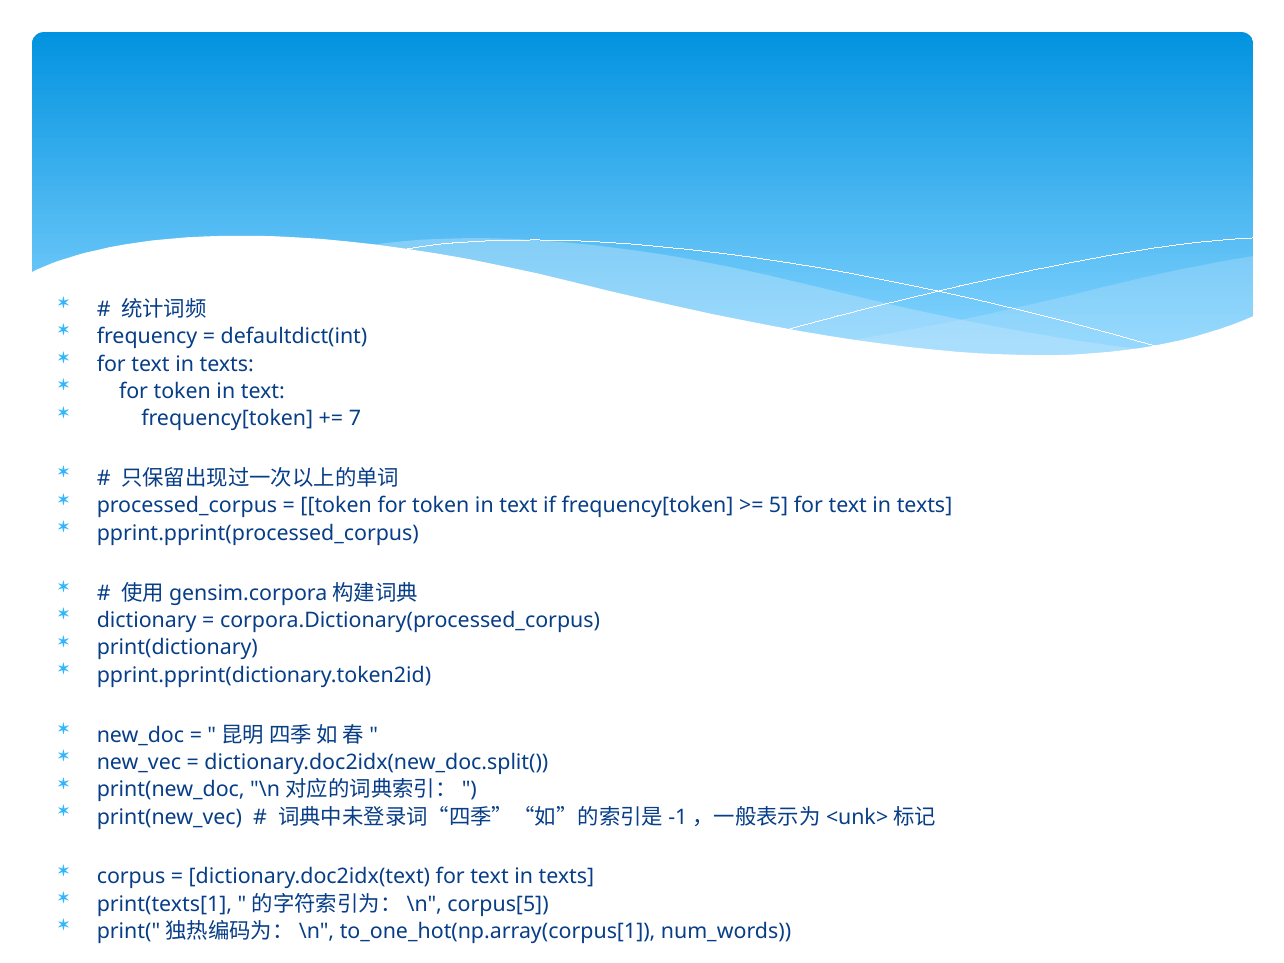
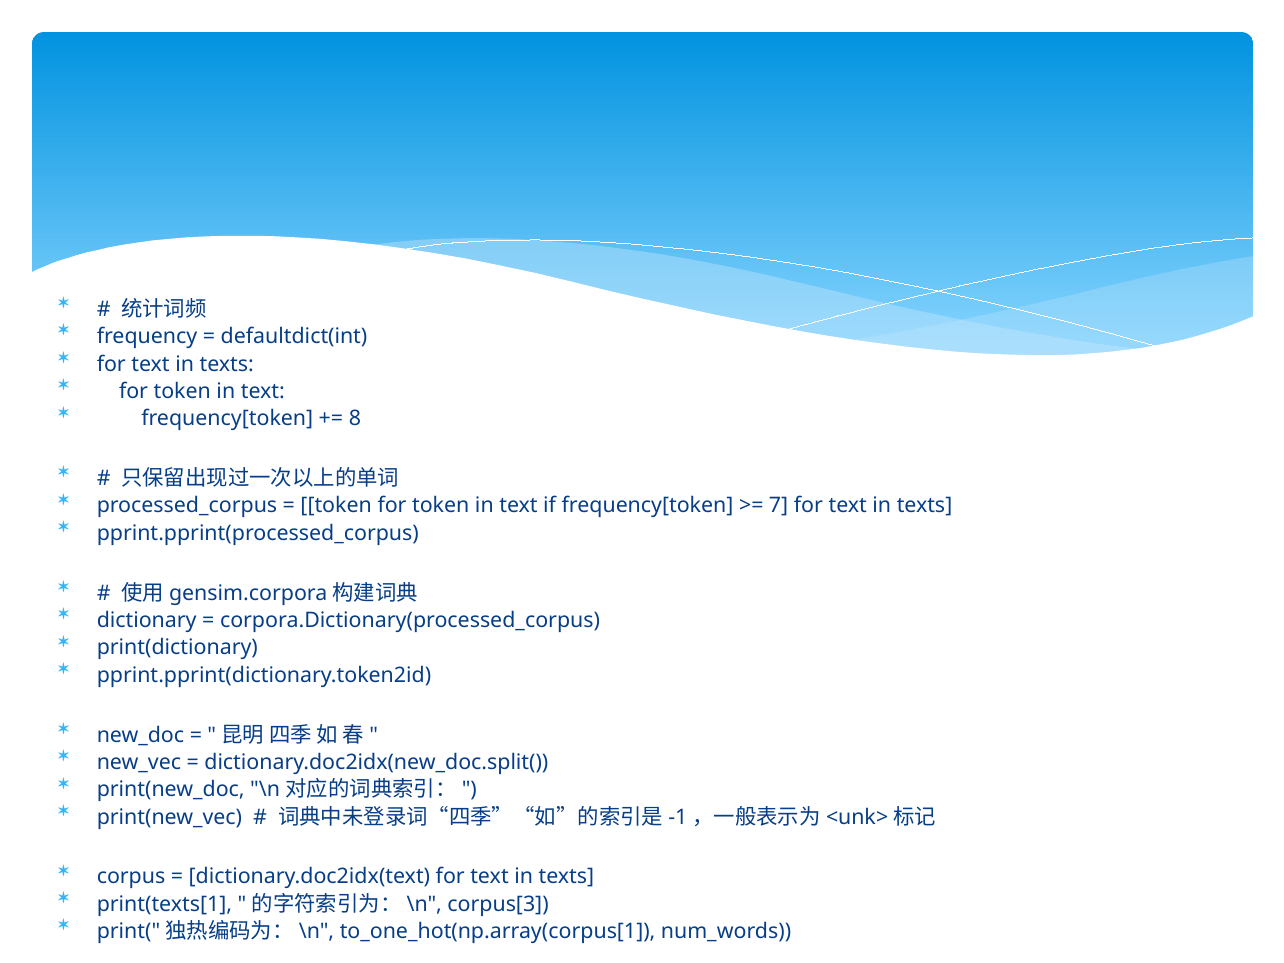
7: 7 -> 8
5: 5 -> 7
corpus[5: corpus[5 -> corpus[3
